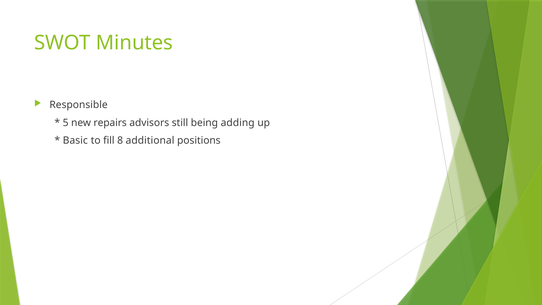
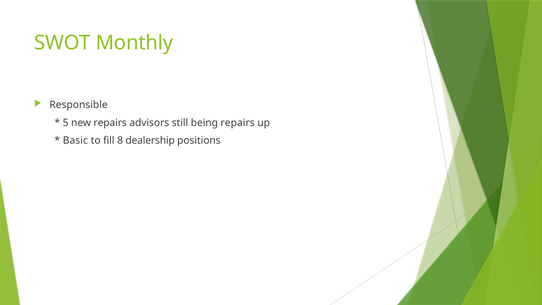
Minutes: Minutes -> Monthly
being adding: adding -> repairs
additional: additional -> dealership
